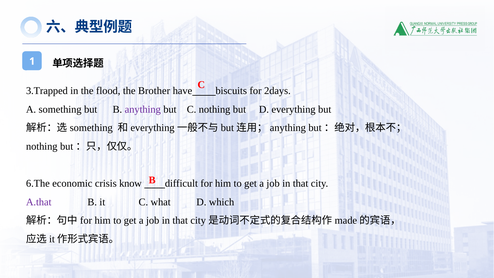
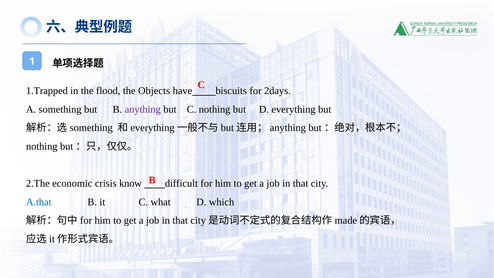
3.Trapped: 3.Trapped -> 1.Trapped
Brother: Brother -> Objects
6.The: 6.The -> 2.The
A.that colour: purple -> blue
